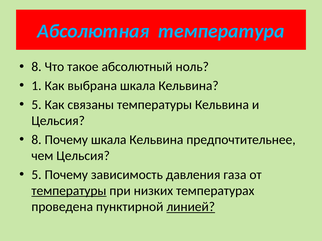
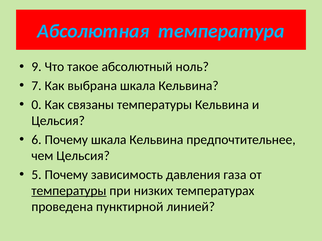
8 at (36, 67): 8 -> 9
1: 1 -> 7
5 at (36, 105): 5 -> 0
8 at (36, 140): 8 -> 6
линией underline: present -> none
